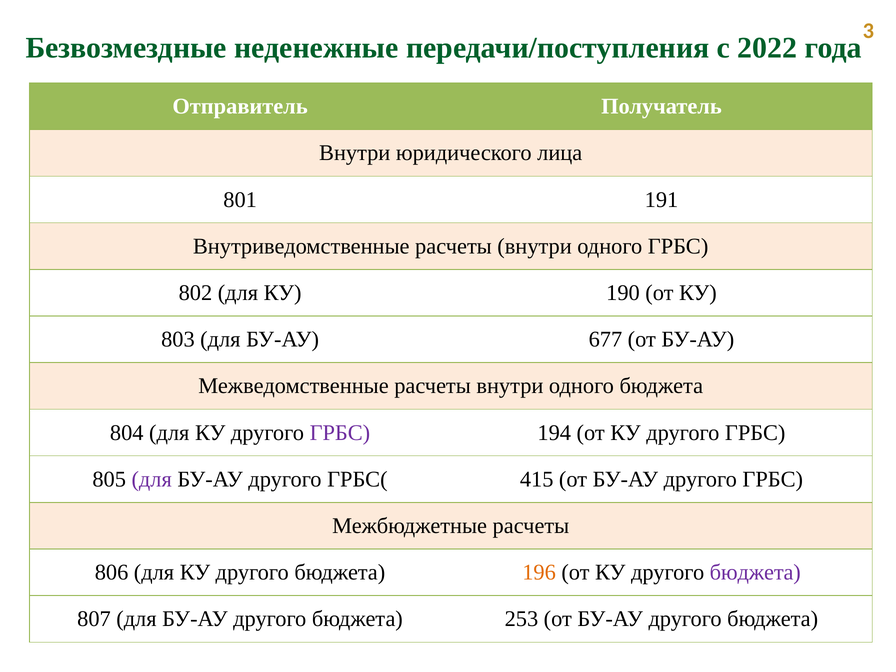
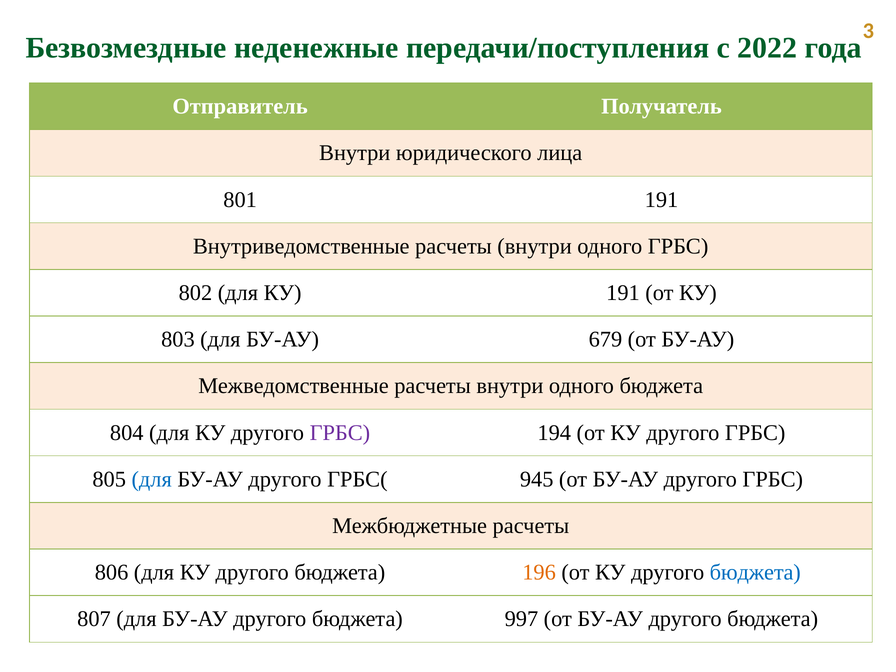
КУ 190: 190 -> 191
677: 677 -> 679
для at (152, 479) colour: purple -> blue
415: 415 -> 945
бюджета at (755, 572) colour: purple -> blue
253: 253 -> 997
